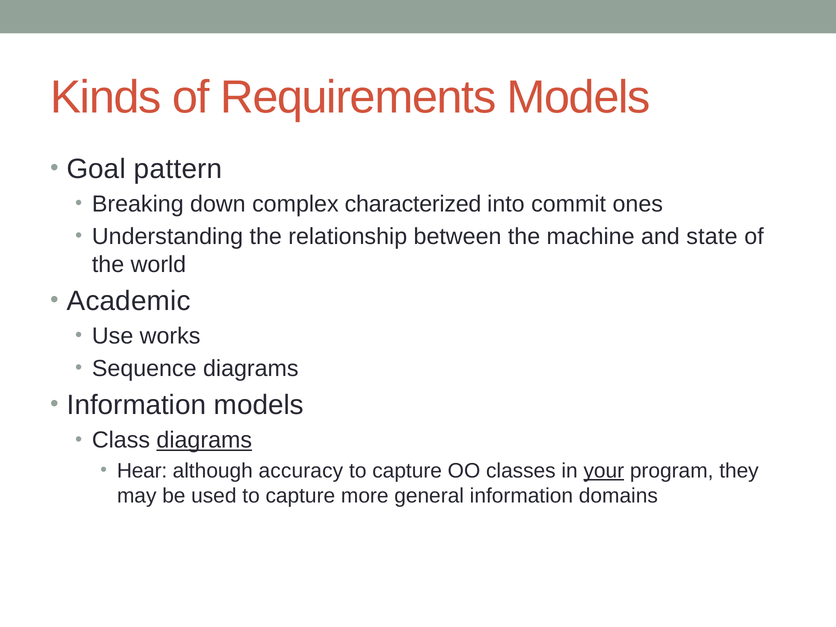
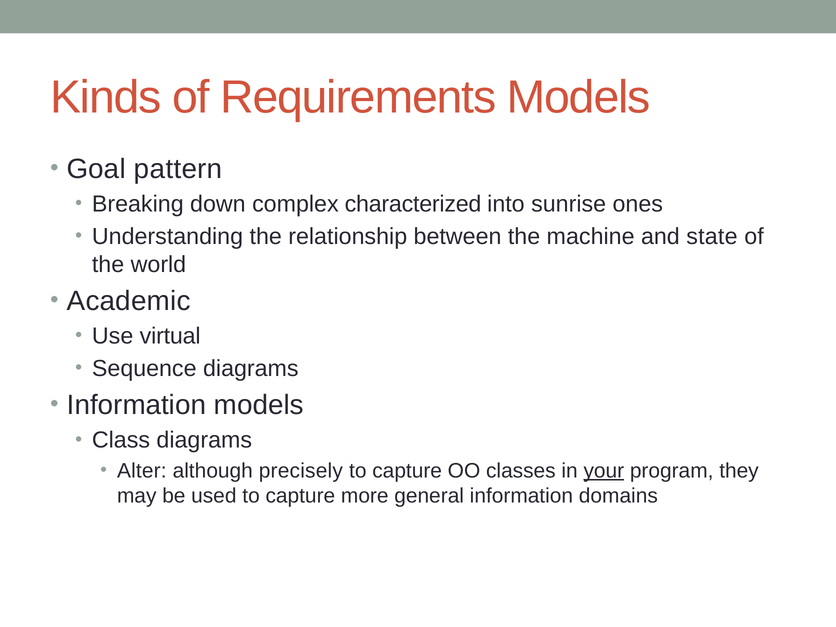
commit: commit -> sunrise
works: works -> virtual
diagrams at (204, 440) underline: present -> none
Hear: Hear -> Alter
accuracy: accuracy -> precisely
